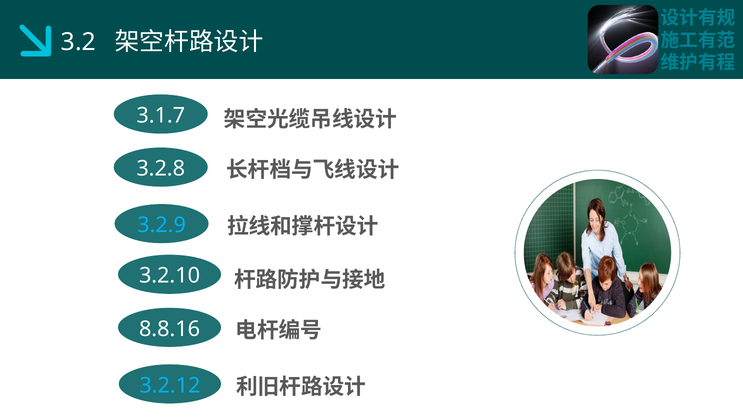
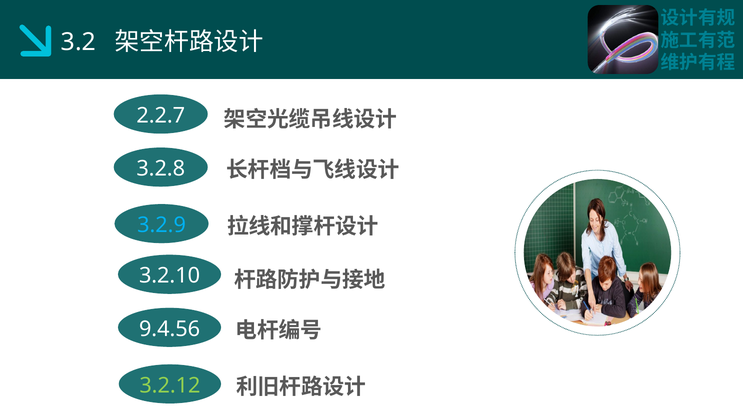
3.1.7: 3.1.7 -> 2.2.7
8.8.16: 8.8.16 -> 9.4.56
3.2.12 colour: light blue -> light green
